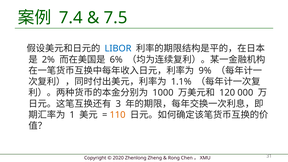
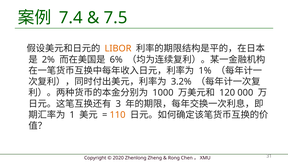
LIBOR colour: blue -> orange
9%: 9% -> 1%
1.1%: 1.1% -> 3.2%
